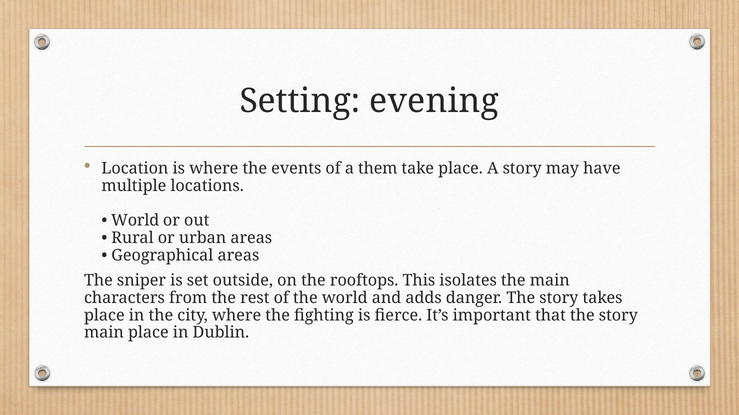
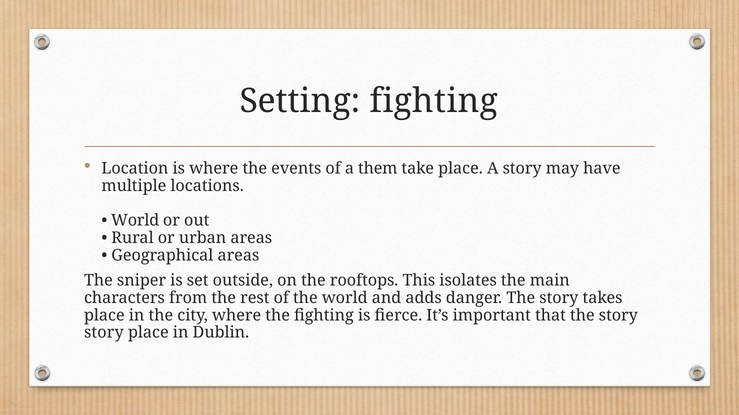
Setting evening: evening -> fighting
main at (104, 333): main -> story
